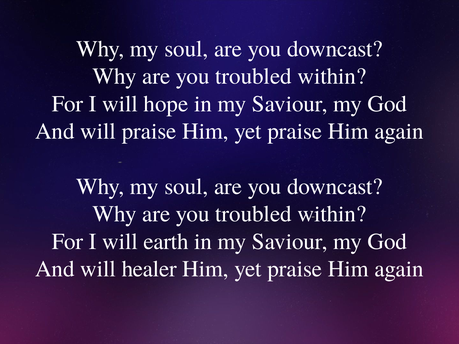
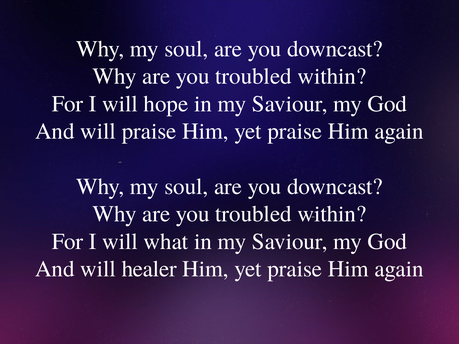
earth: earth -> what
